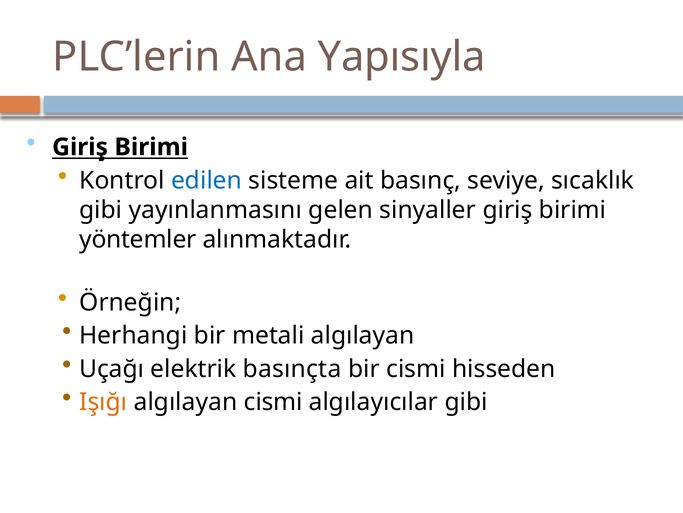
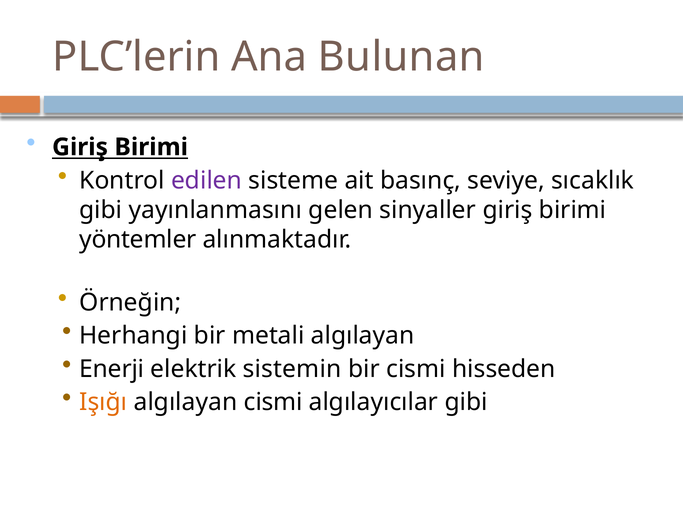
Yapısıyla: Yapısıyla -> Bulunan
edilen colour: blue -> purple
Uçağı: Uçağı -> Enerji
basınçta: basınçta -> sistemin
